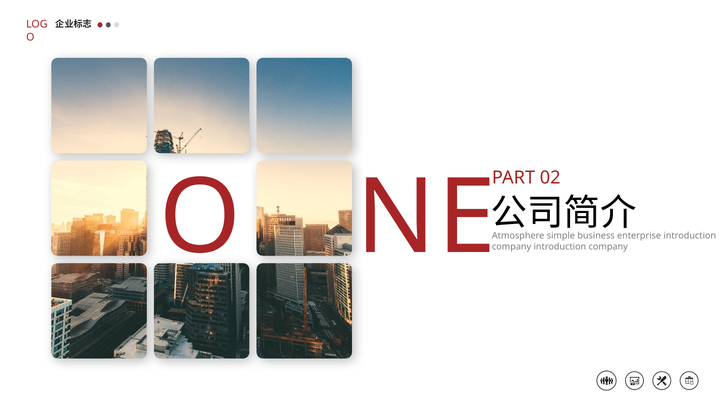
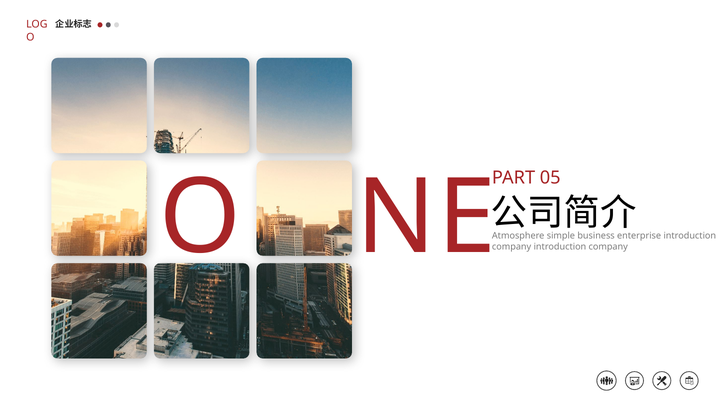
02: 02 -> 05
